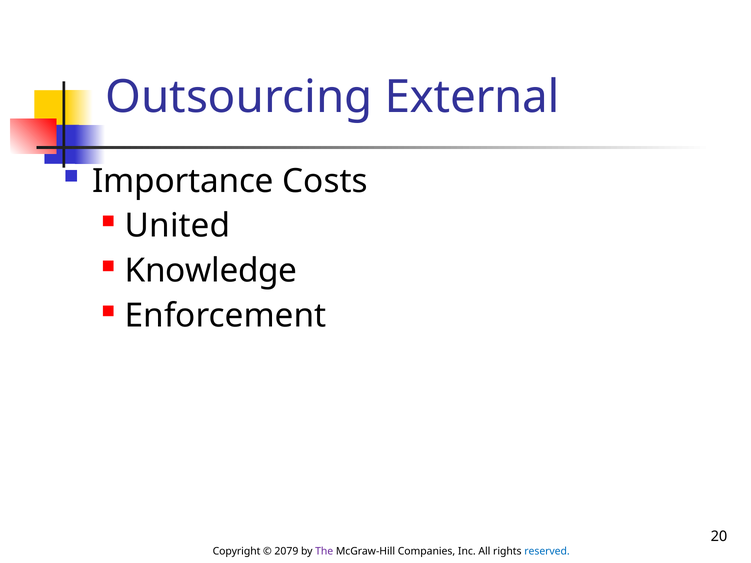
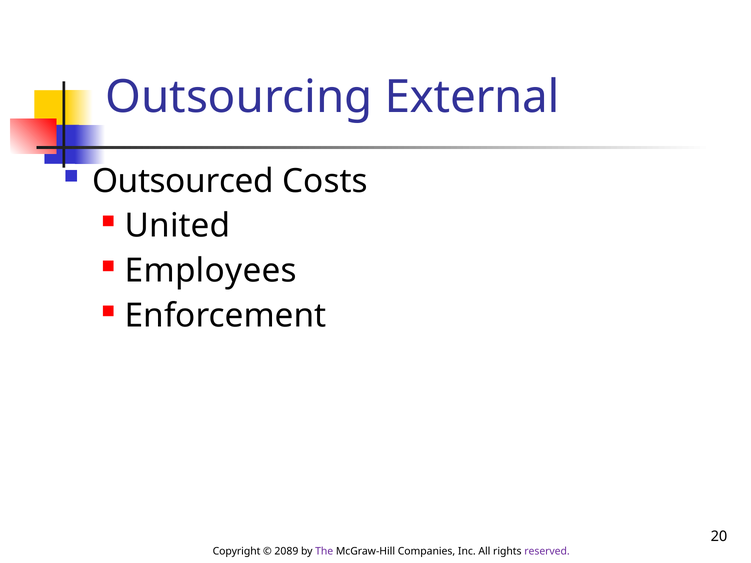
Importance: Importance -> Outsourced
Knowledge: Knowledge -> Employees
2079: 2079 -> 2089
reserved colour: blue -> purple
